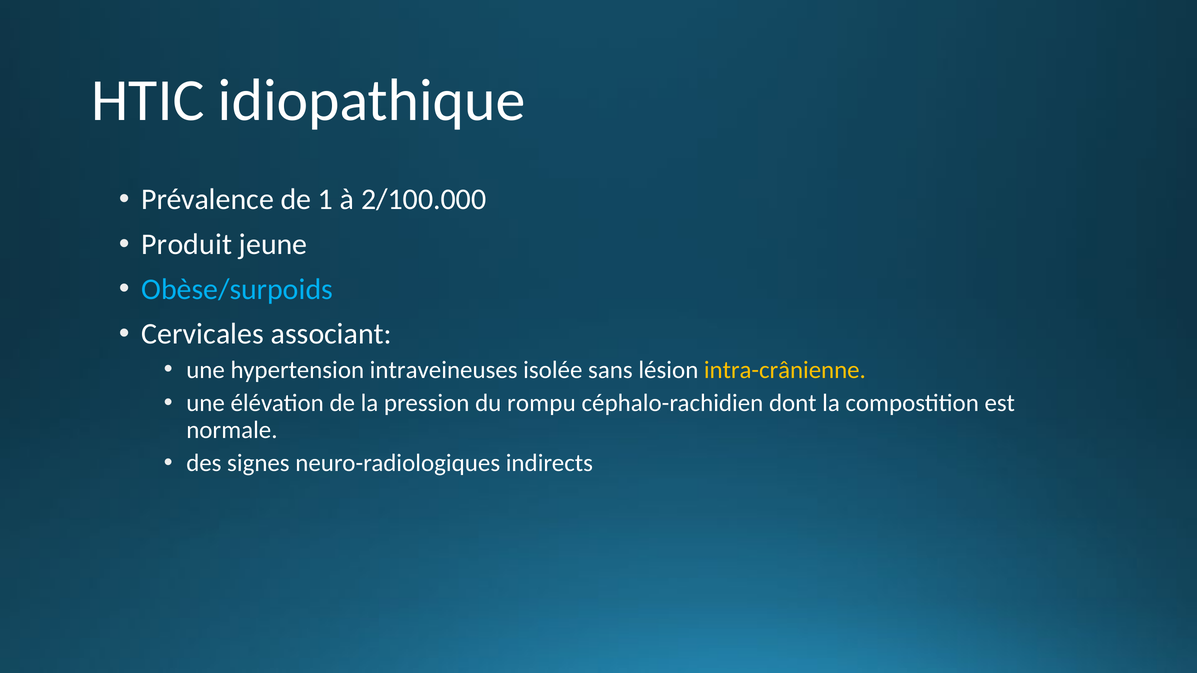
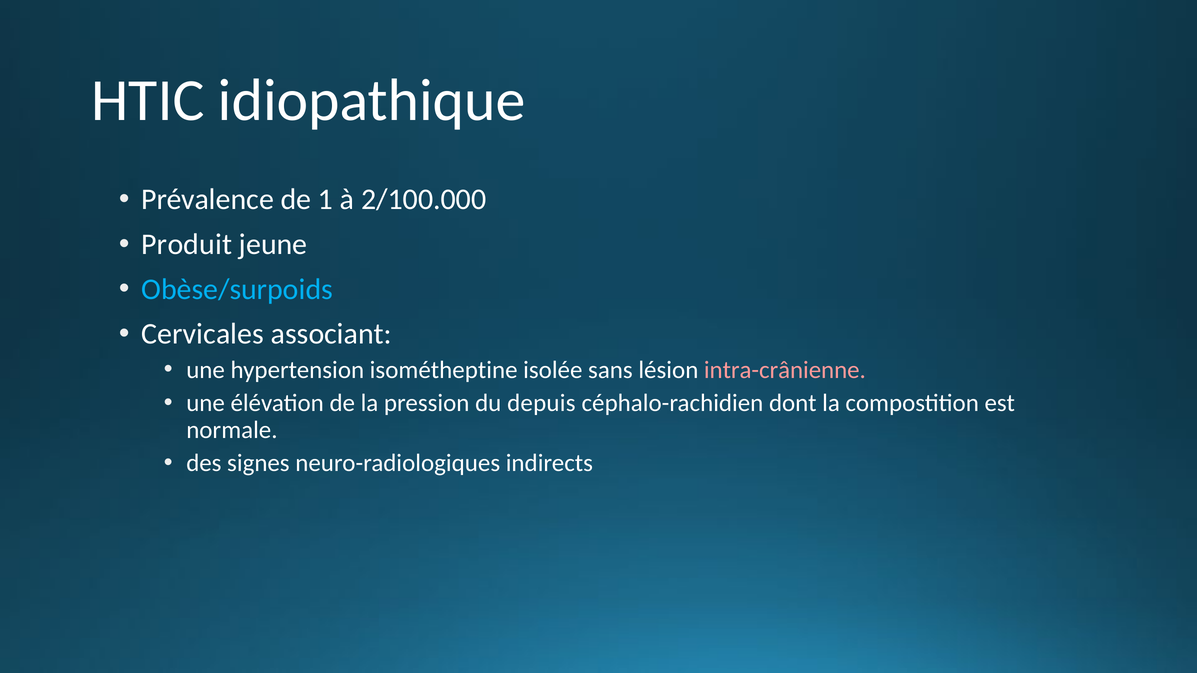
intraveineuses: intraveineuses -> isométheptine
intra-crânienne colour: yellow -> pink
rompu: rompu -> depuis
